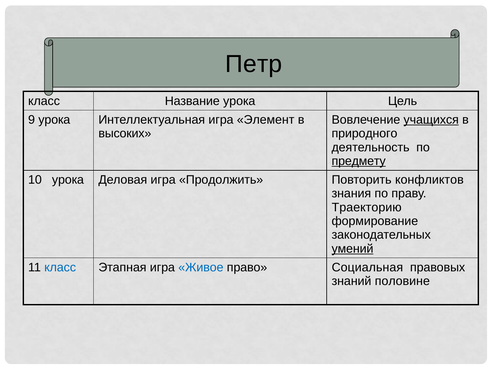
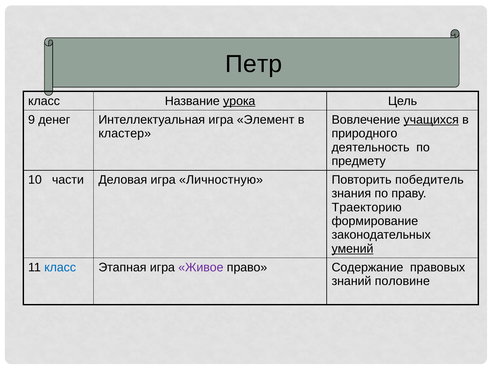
урока at (239, 101) underline: none -> present
9 урока: урока -> денег
высоких: высоких -> кластер
предмету underline: present -> none
10 урока: урока -> части
Продолжить: Продолжить -> Личностную
конфликтов: конфликтов -> победитель
Живое colour: blue -> purple
Социальная: Социальная -> Содержание
